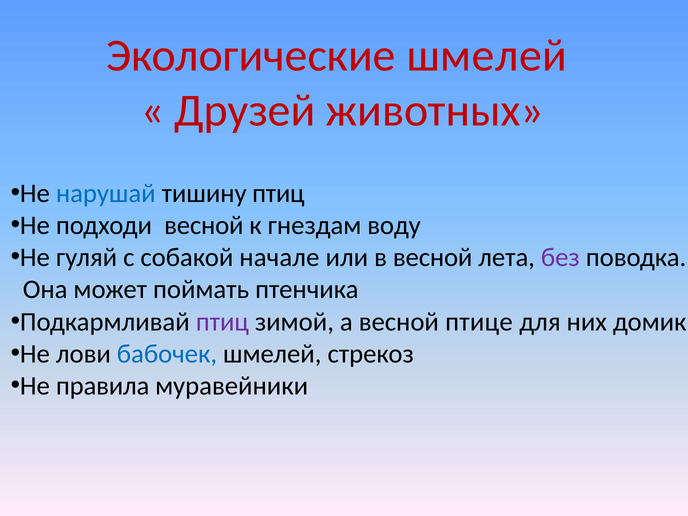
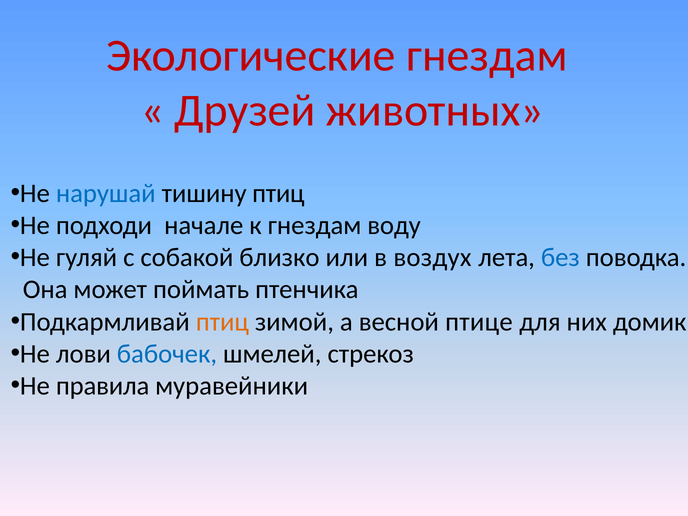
Экологические шмелей: шмелей -> гнездам
подходи весной: весной -> начале
начале: начале -> близко
в весной: весной -> воздух
без colour: purple -> blue
птиц at (222, 322) colour: purple -> orange
